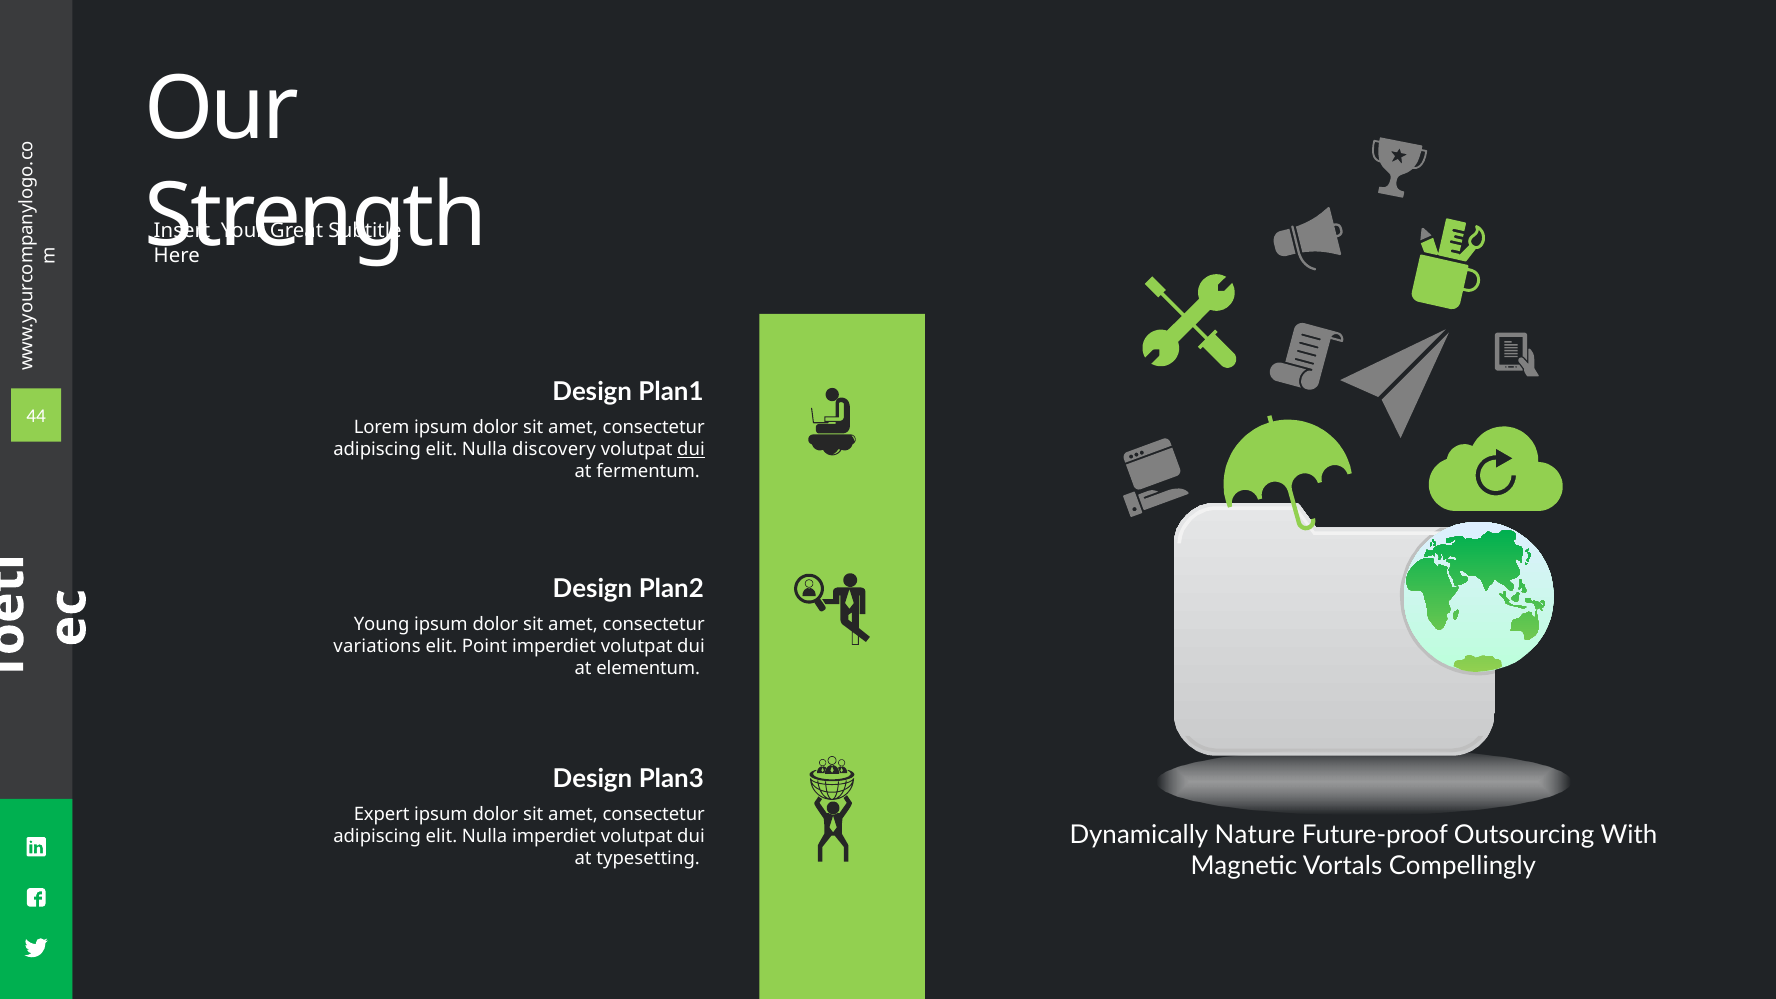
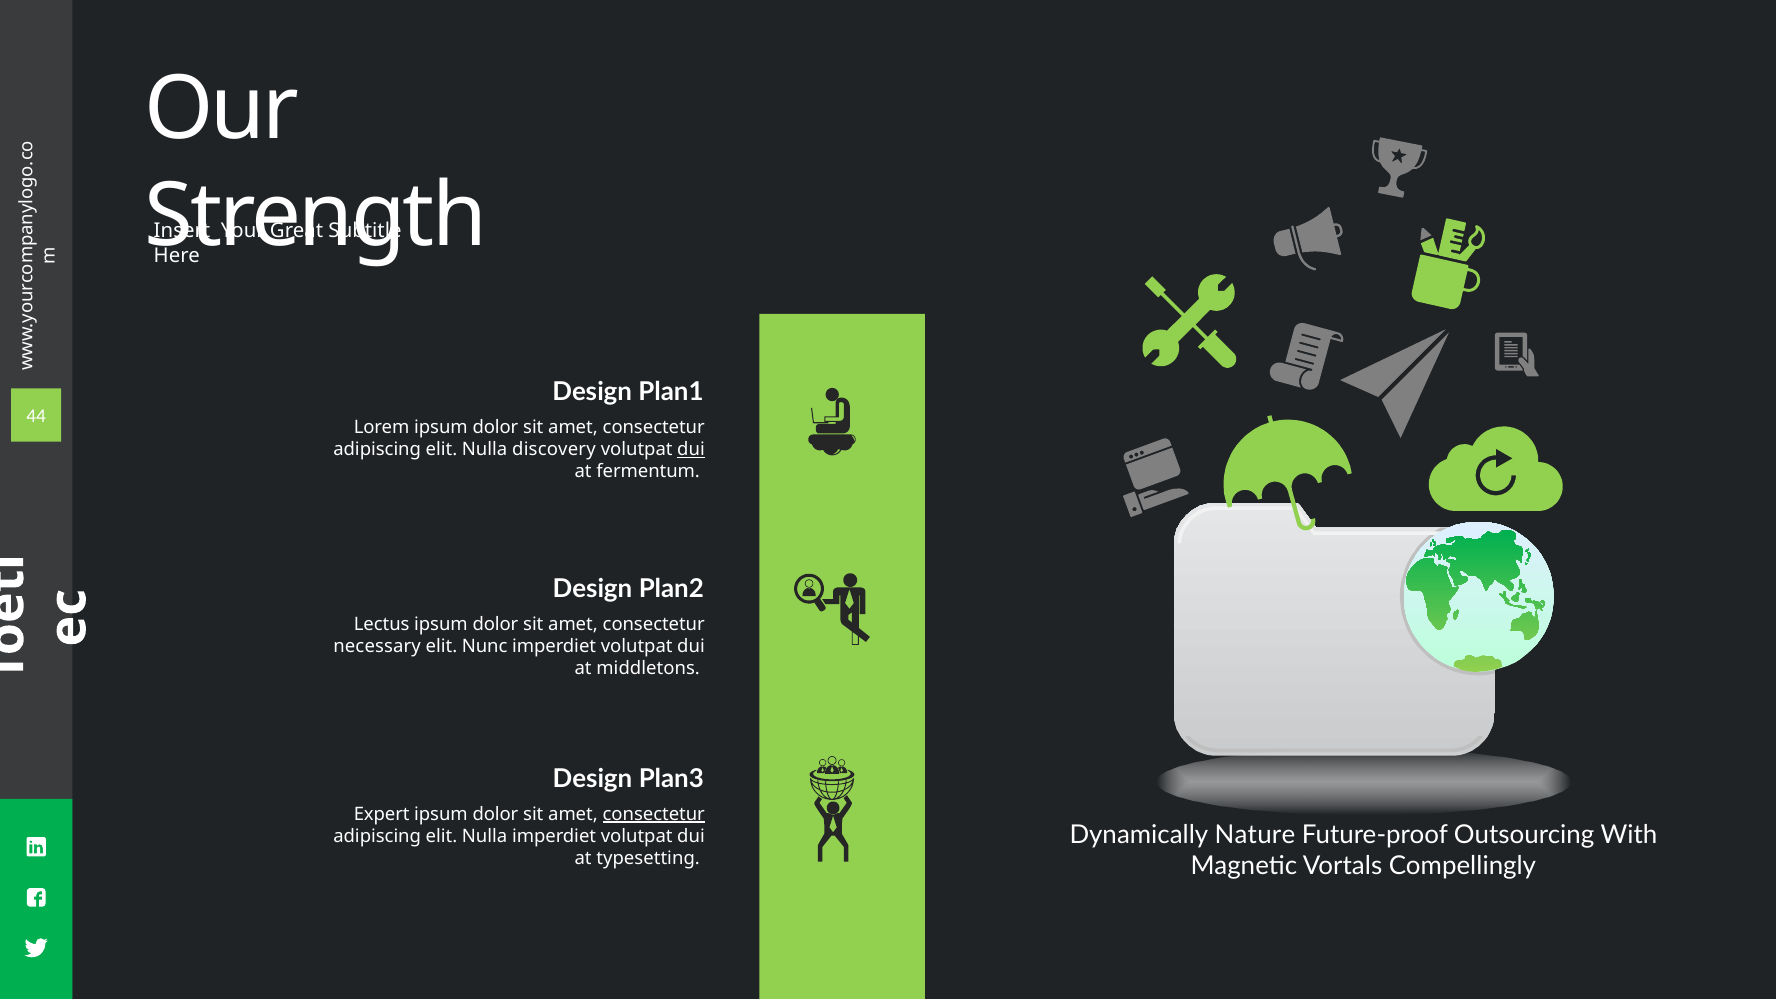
Young: Young -> Lectus
variations: variations -> necessary
Point: Point -> Nunc
elementum: elementum -> middletons
consectetur at (654, 814) underline: none -> present
